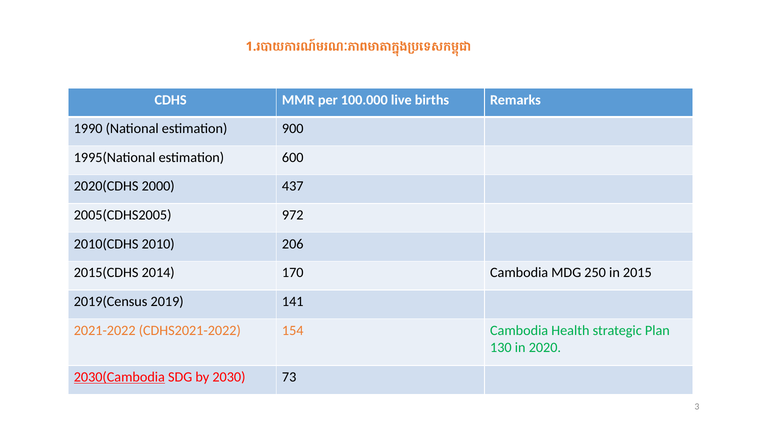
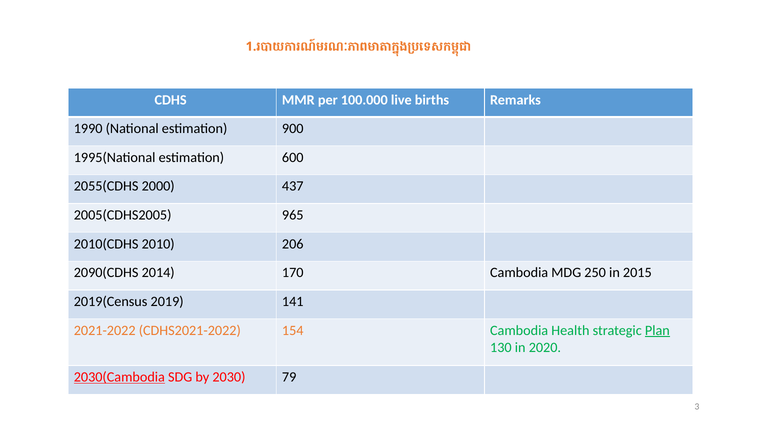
2020(CDHS: 2020(CDHS -> 2055(CDHS
972: 972 -> 965
2015(CDHS: 2015(CDHS -> 2090(CDHS
Plan underline: none -> present
73: 73 -> 79
